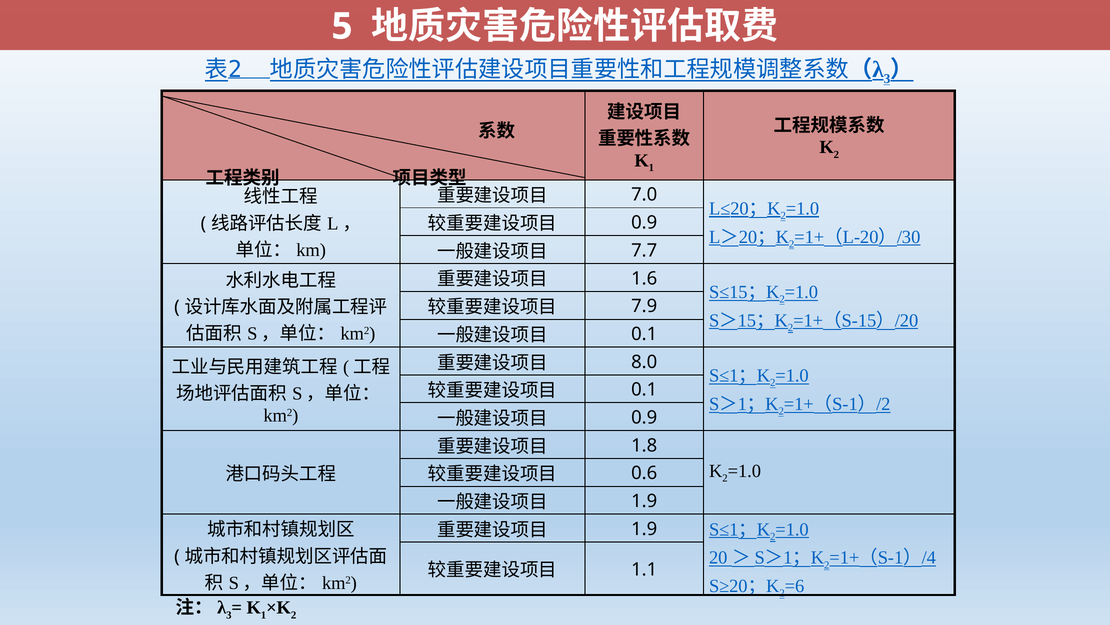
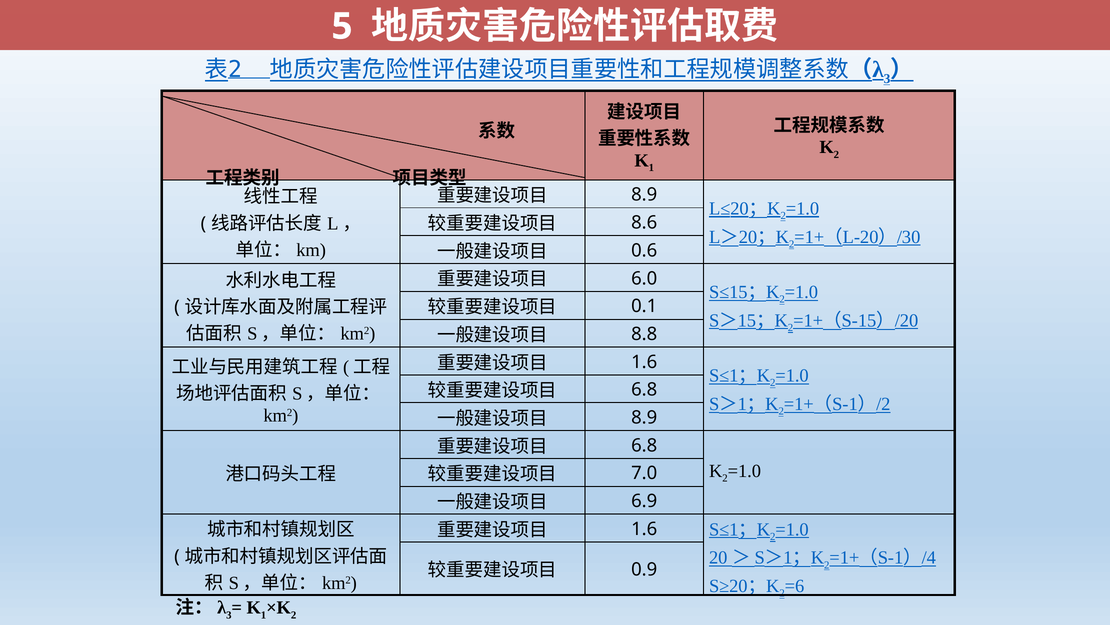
7.0 at (644, 195): 7.0 -> 8.9
0.9 at (644, 223): 0.9 -> 8.6
7.7: 7.7 -> 0.6
1.6: 1.6 -> 6.0
7.9: 7.9 -> 0.1
0.1 at (644, 334): 0.1 -> 8.8
8.0 at (644, 362): 8.0 -> 1.6
0.1 at (644, 389): 0.1 -> 6.8
0.9 at (644, 417): 0.9 -> 8.9
1.8 at (644, 445): 1.8 -> 6.8
0.6: 0.6 -> 7.0
1.9 at (644, 501): 1.9 -> 6.9
1.9 at (644, 529): 1.9 -> 1.6
1.1: 1.1 -> 0.9
